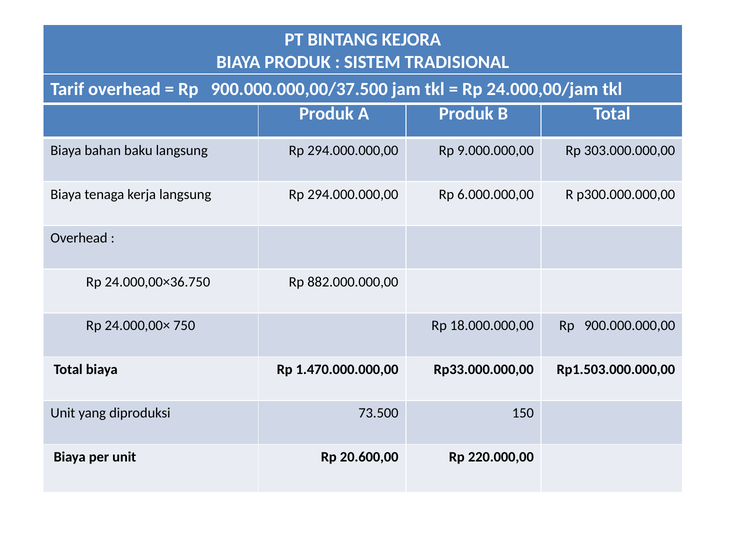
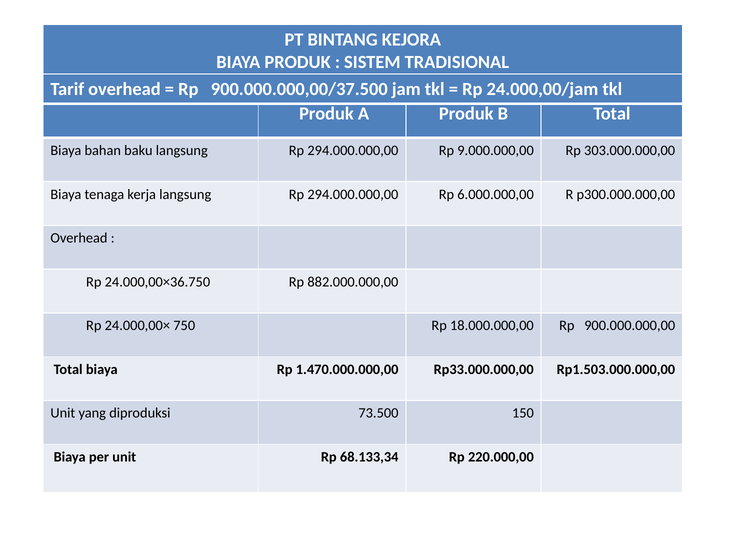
20.600,00: 20.600,00 -> 68.133,34
